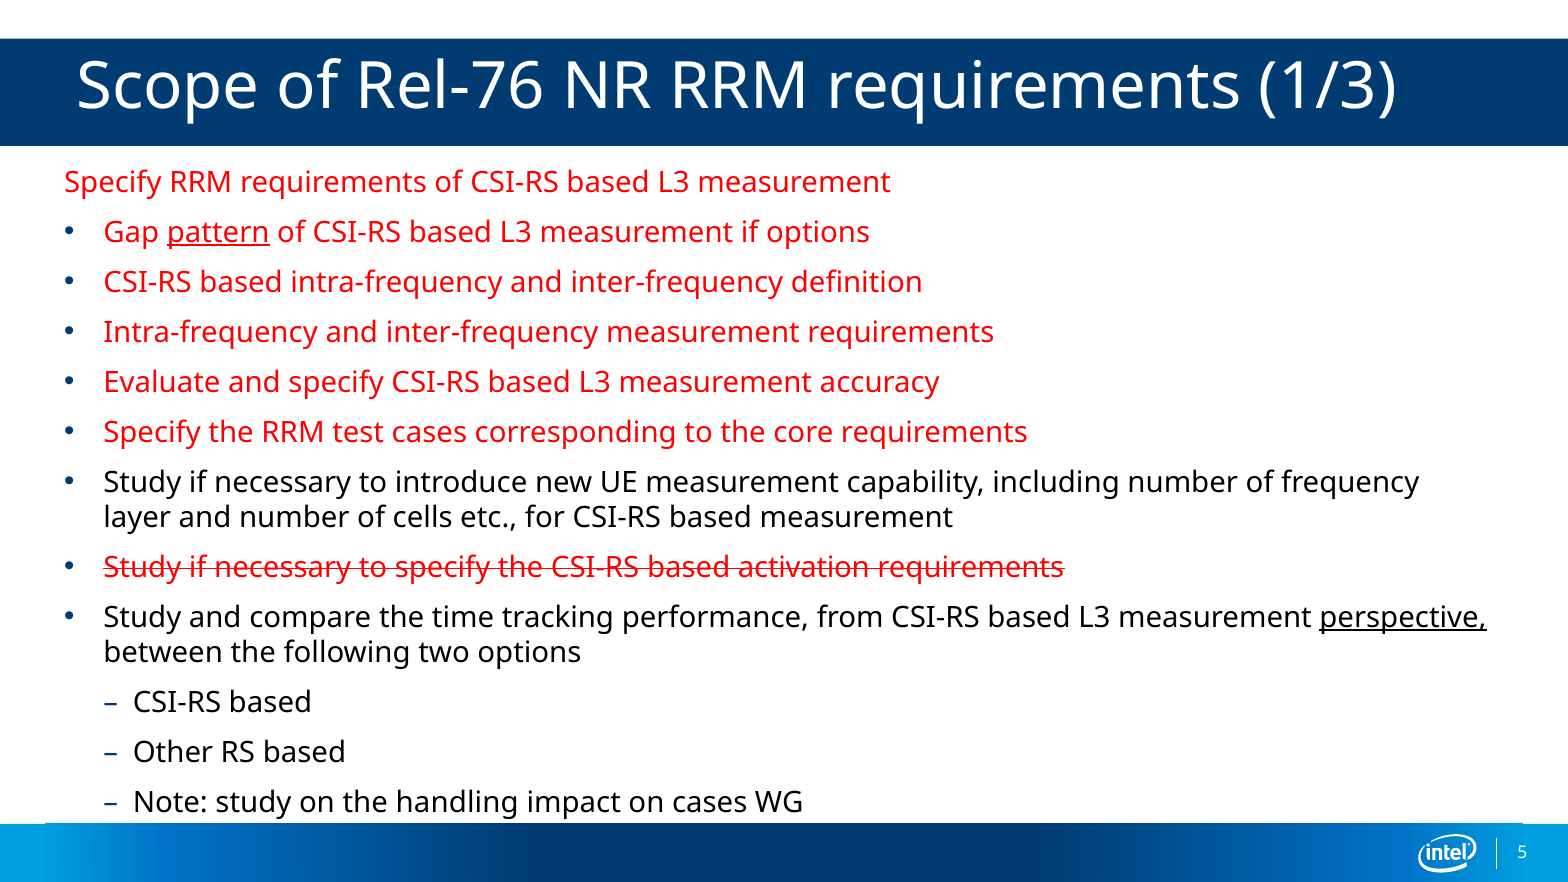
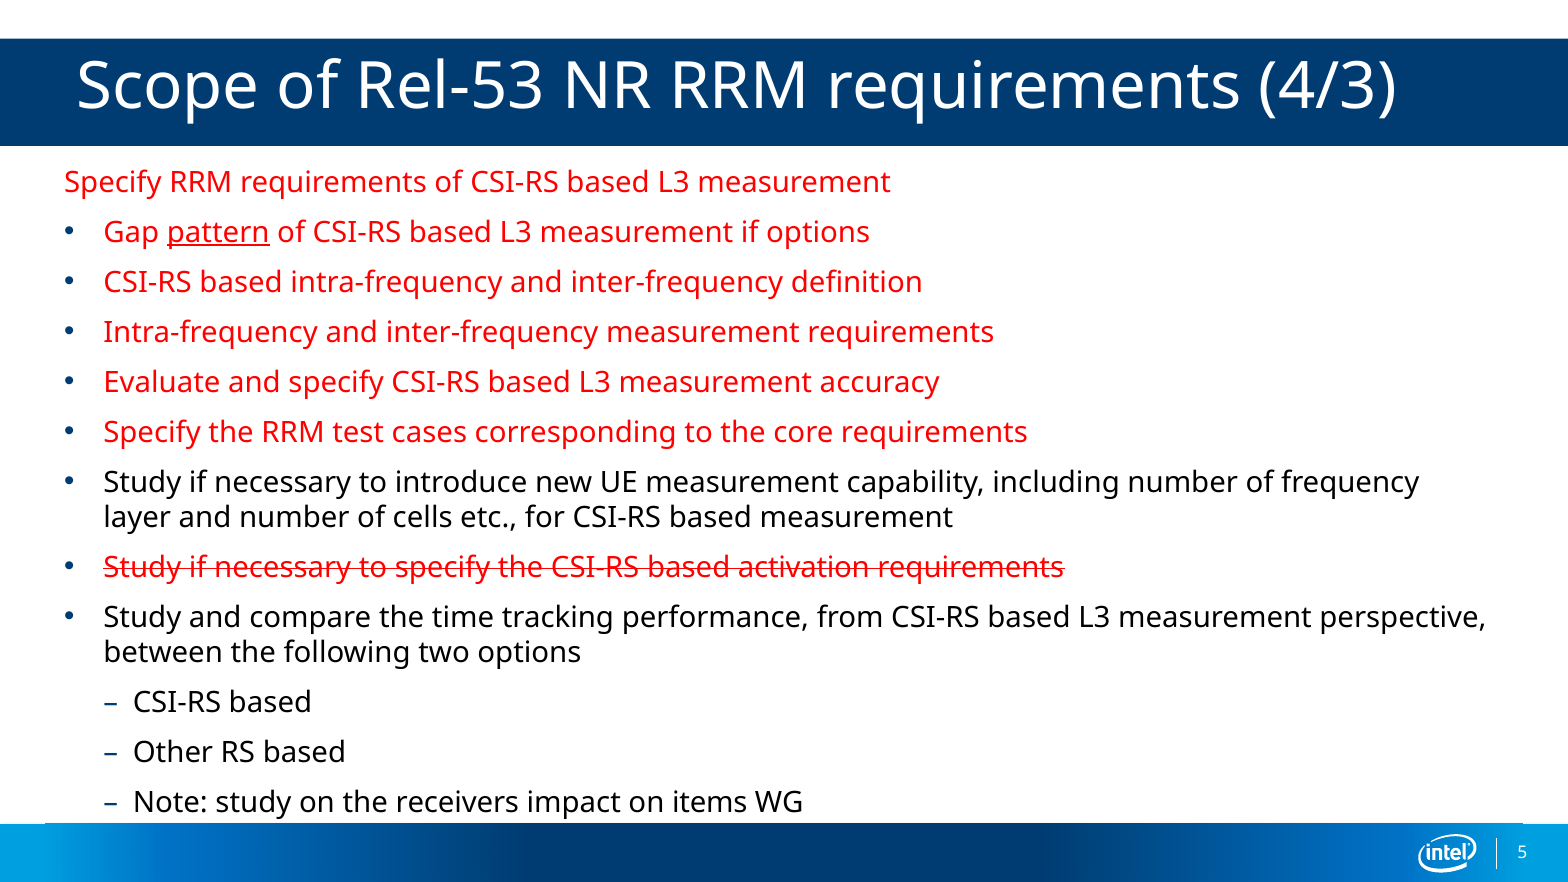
Rel-76: Rel-76 -> Rel-53
1/3: 1/3 -> 4/3
perspective underline: present -> none
handling: handling -> receivers
on cases: cases -> items
